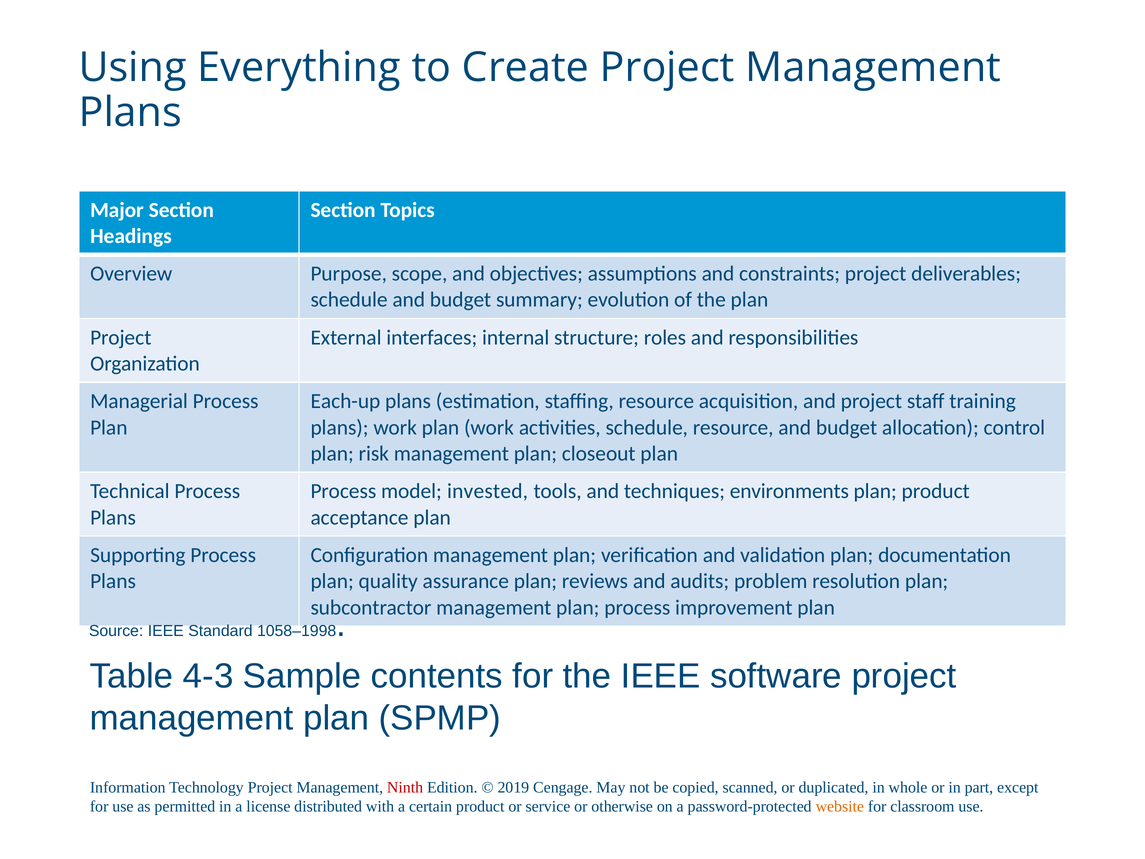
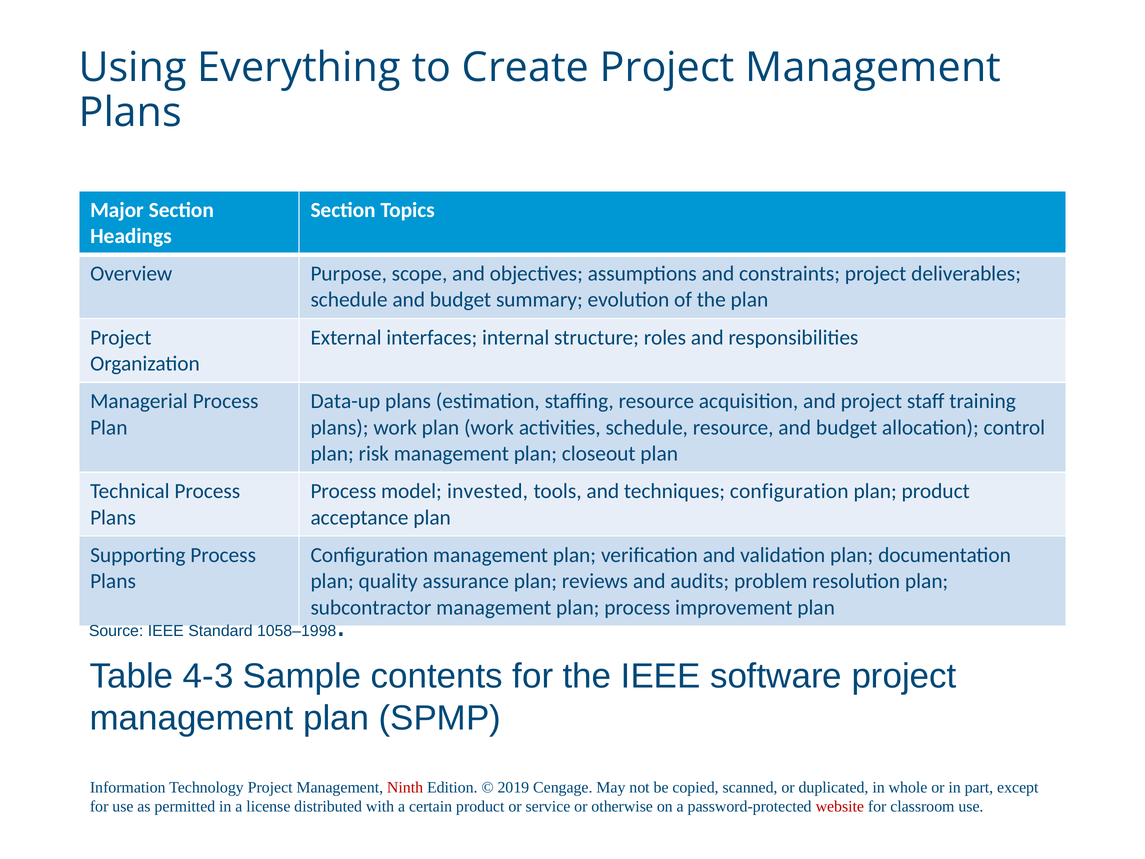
Each-up: Each-up -> Data-up
techniques environments: environments -> configuration
website colour: orange -> red
